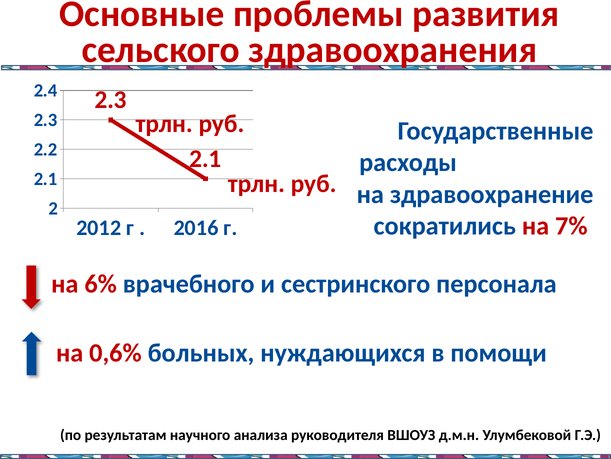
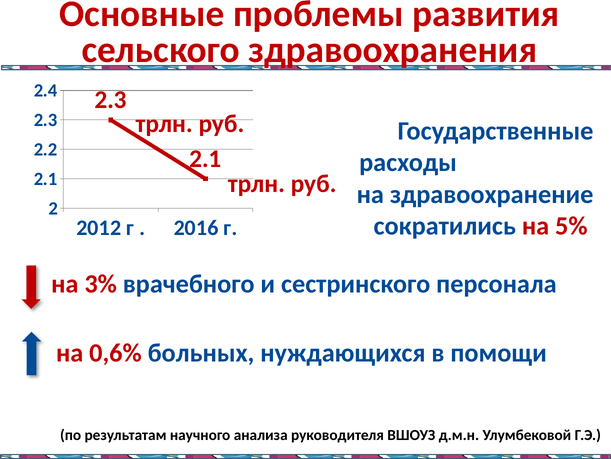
7%: 7% -> 5%
6%: 6% -> 3%
